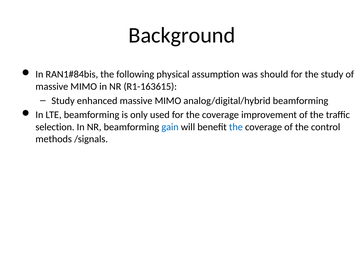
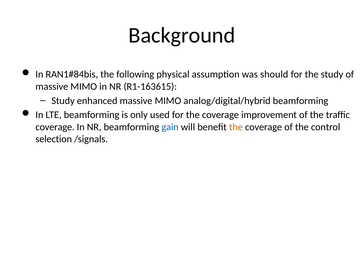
selection at (55, 127): selection -> coverage
the at (236, 127) colour: blue -> orange
methods: methods -> selection
